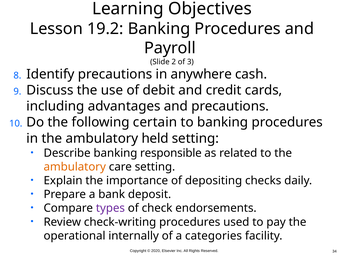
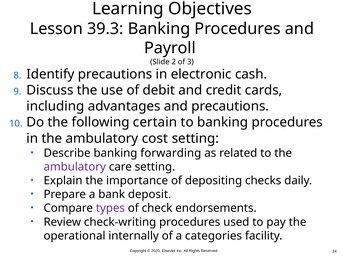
19.2: 19.2 -> 39.3
anywhere: anywhere -> electronic
held: held -> cost
responsible: responsible -> forwarding
ambulatory at (75, 167) colour: orange -> purple
